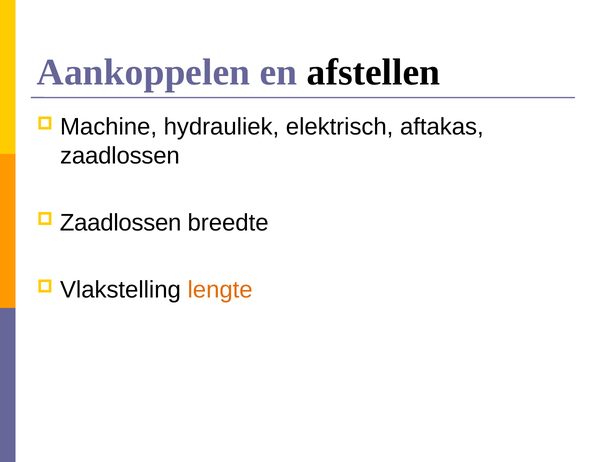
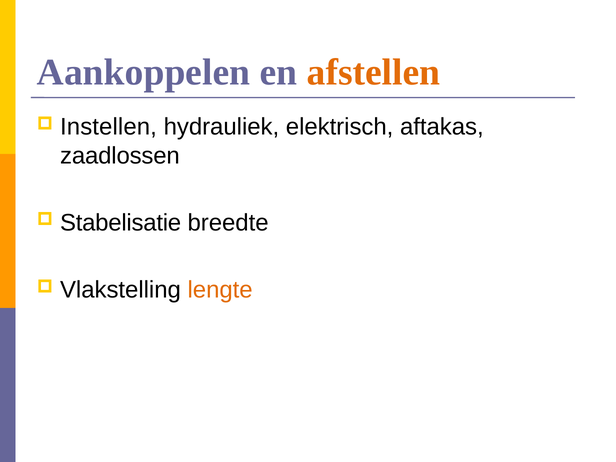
afstellen colour: black -> orange
Machine: Machine -> Instellen
Zaadlossen at (121, 223): Zaadlossen -> Stabelisatie
